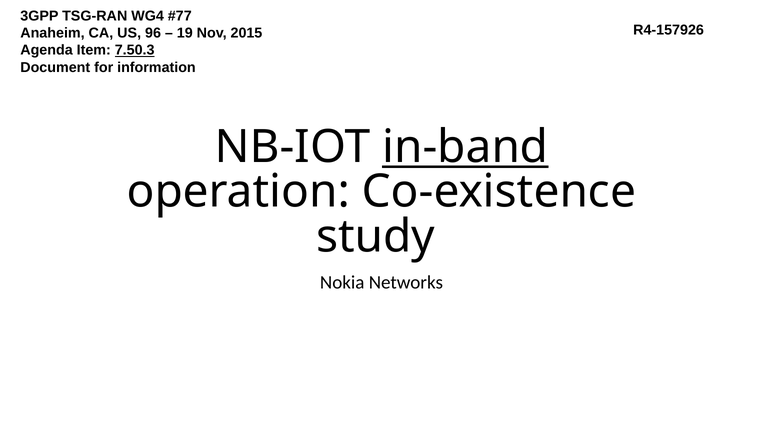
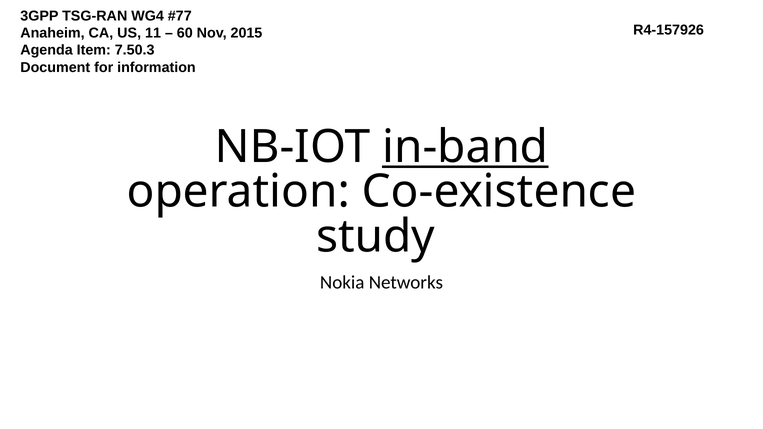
96: 96 -> 11
19: 19 -> 60
7.50.3 underline: present -> none
